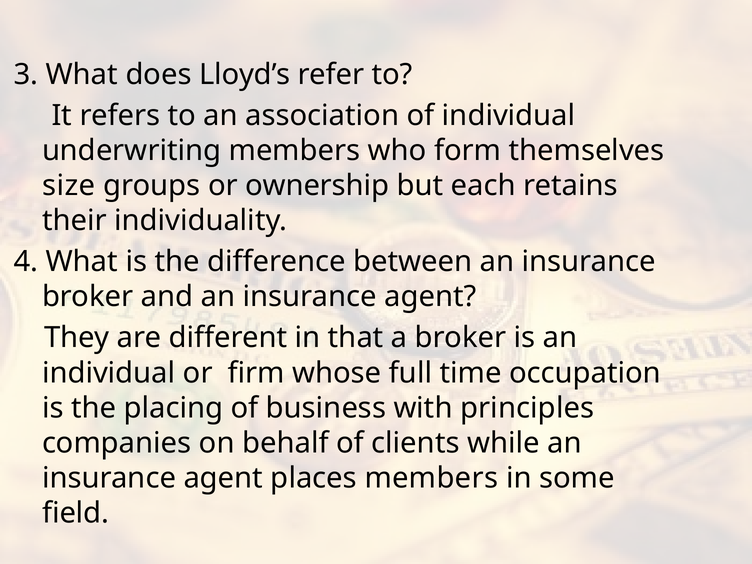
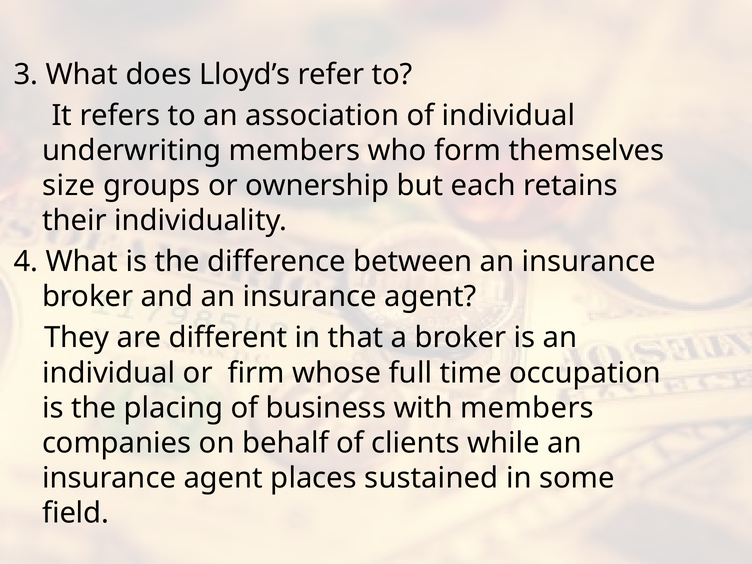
with principles: principles -> members
places members: members -> sustained
